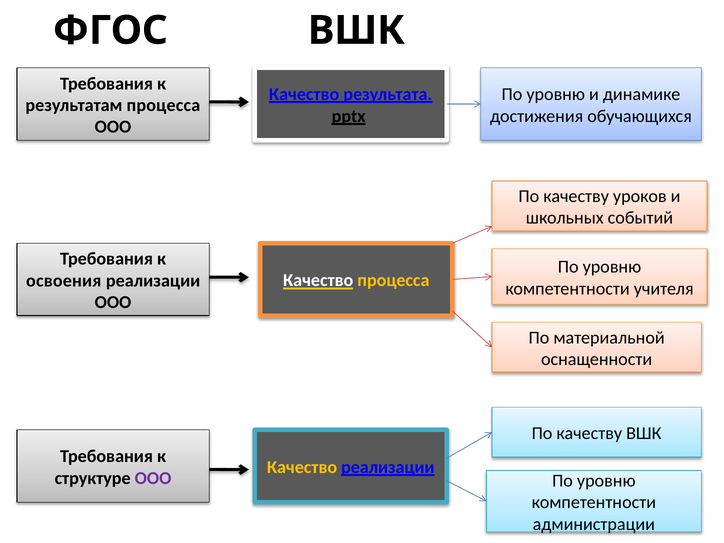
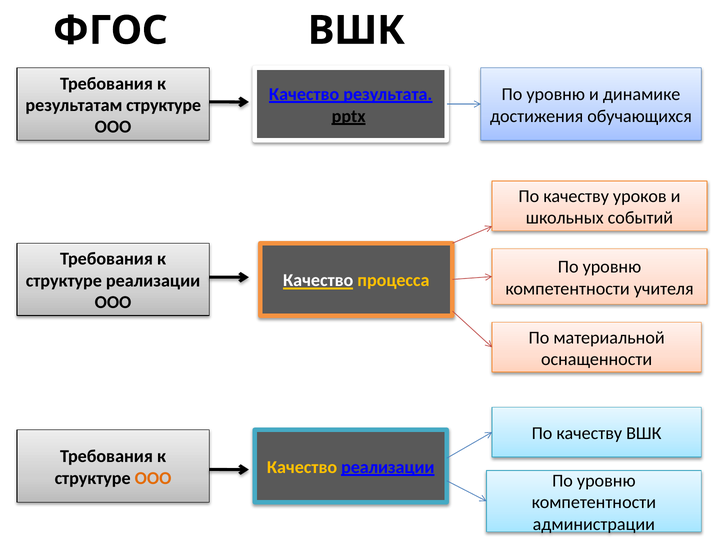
результатам процесса: процесса -> структуре
освоения at (64, 281): освоения -> структуре
ООО at (153, 478) colour: purple -> orange
